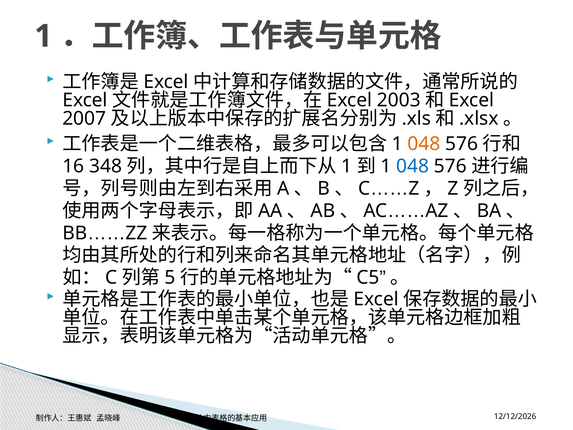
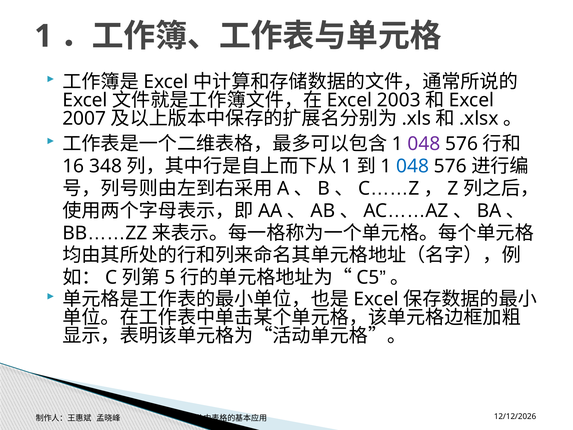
048 at (424, 144) colour: orange -> purple
